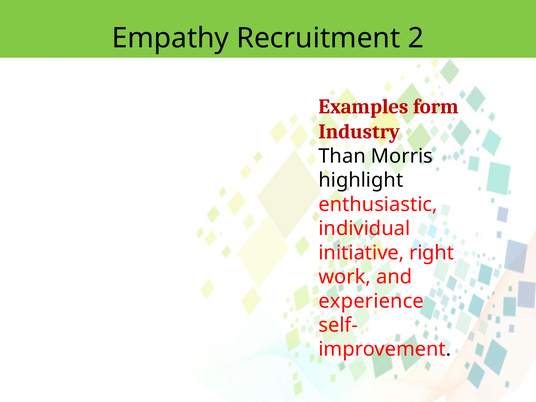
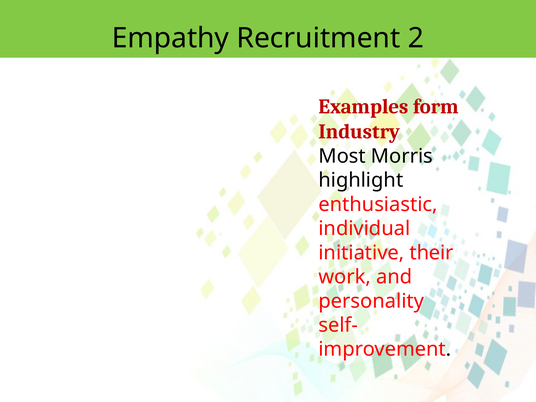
Than: Than -> Most
right: right -> their
experience: experience -> personality
